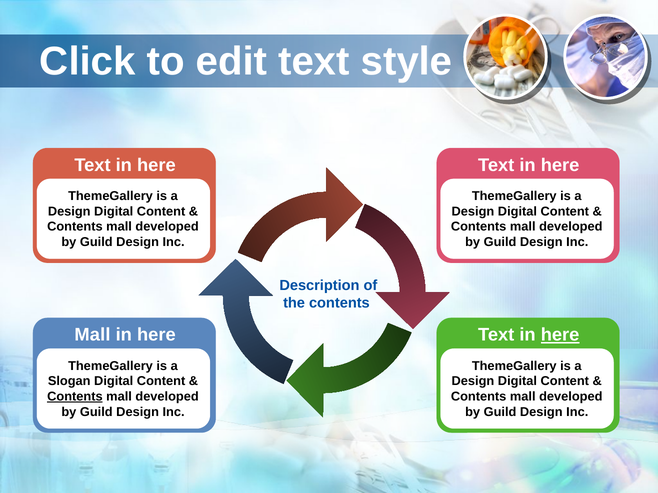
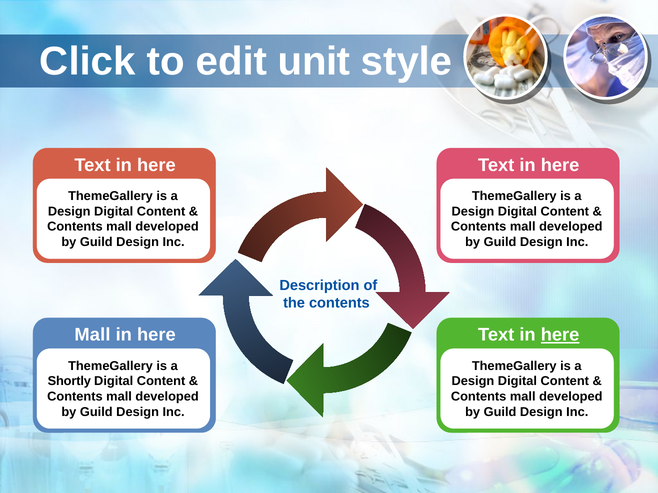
edit text: text -> unit
Slogan: Slogan -> Shortly
Contents at (75, 397) underline: present -> none
